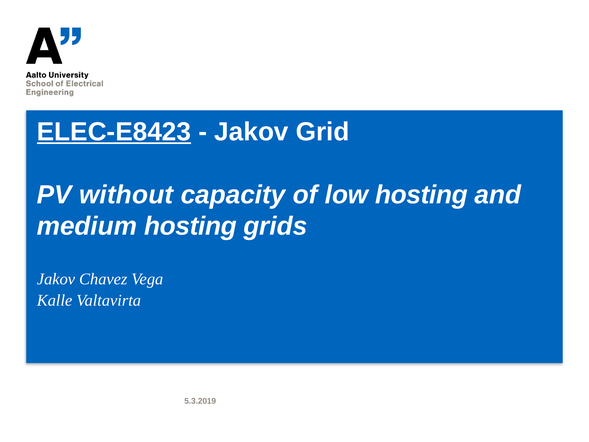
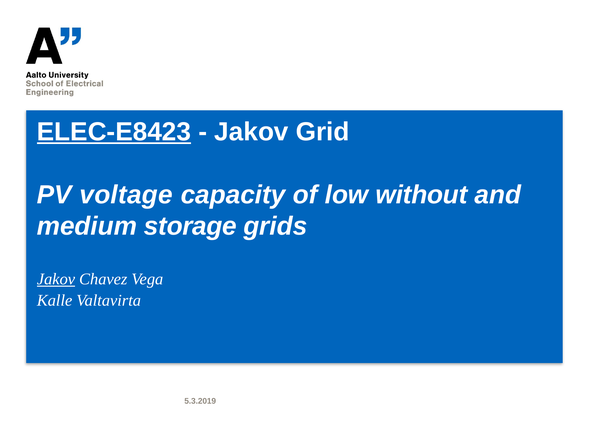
without: without -> voltage
low hosting: hosting -> without
medium hosting: hosting -> storage
Jakov at (56, 279) underline: none -> present
